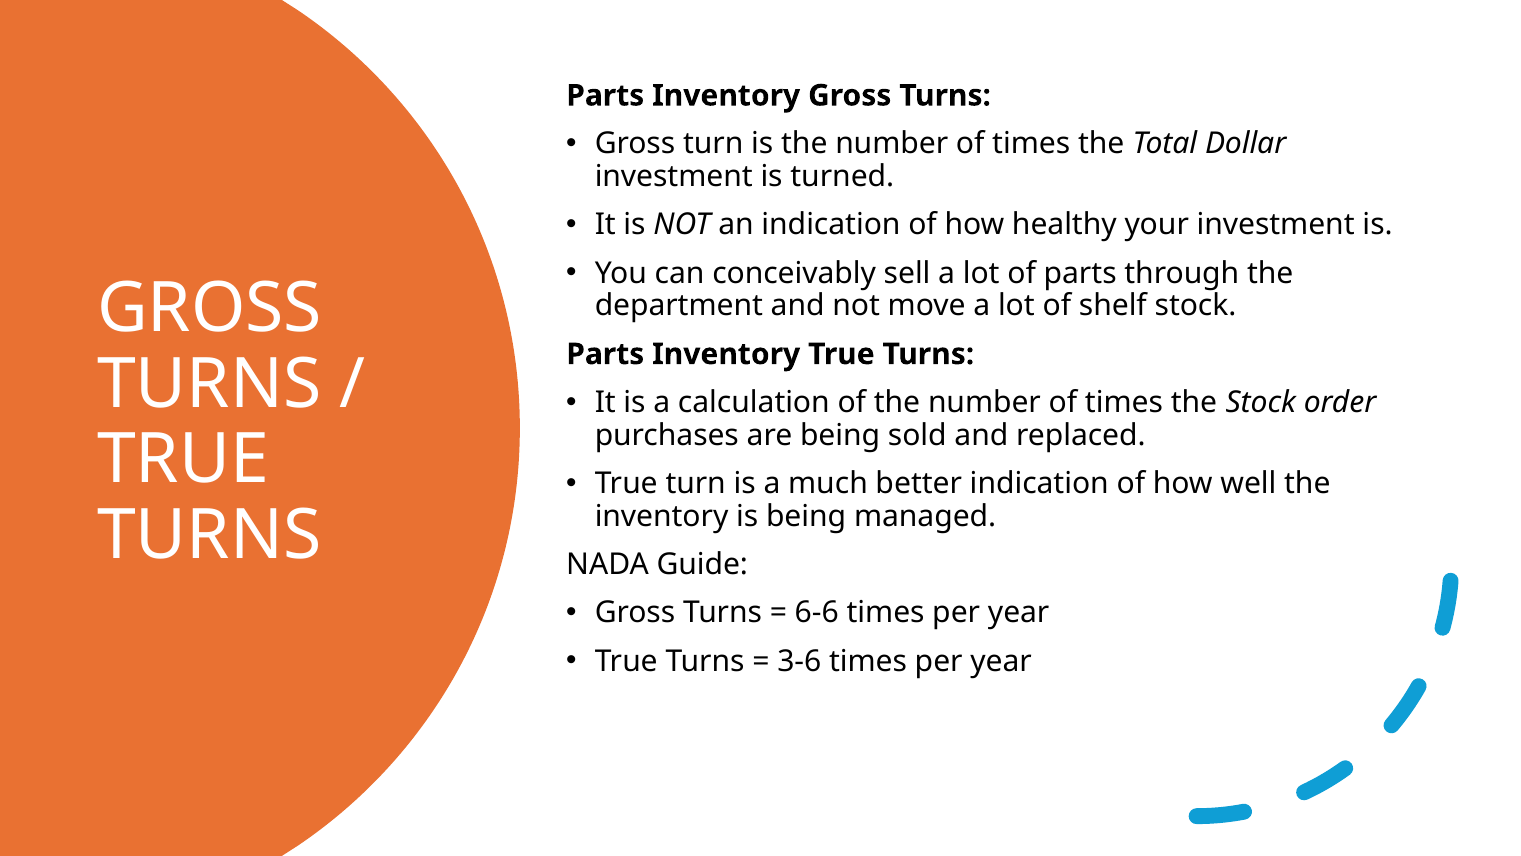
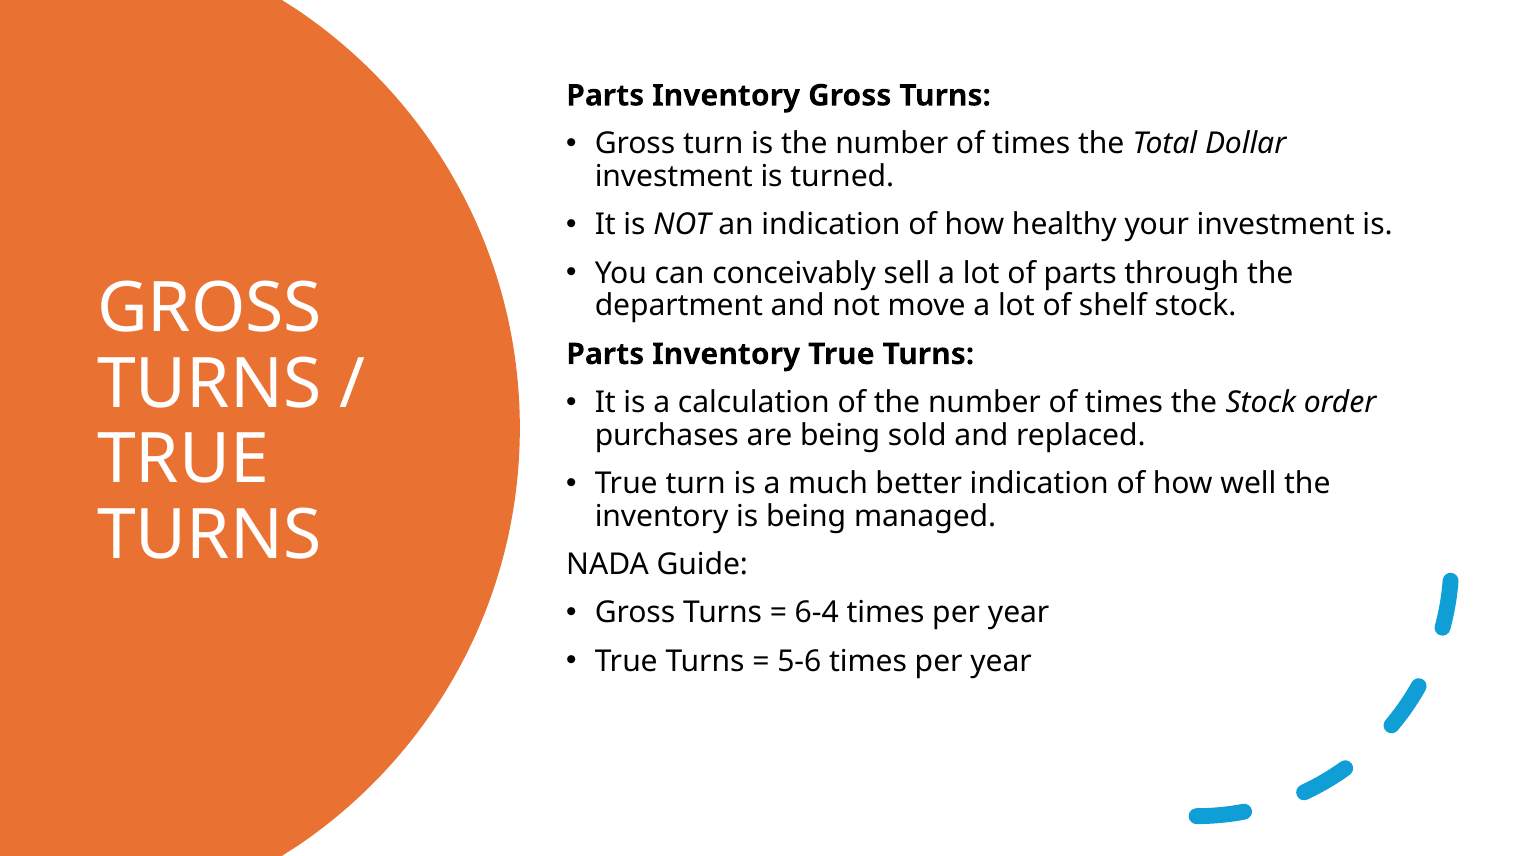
6-6: 6-6 -> 6-4
3-6: 3-6 -> 5-6
